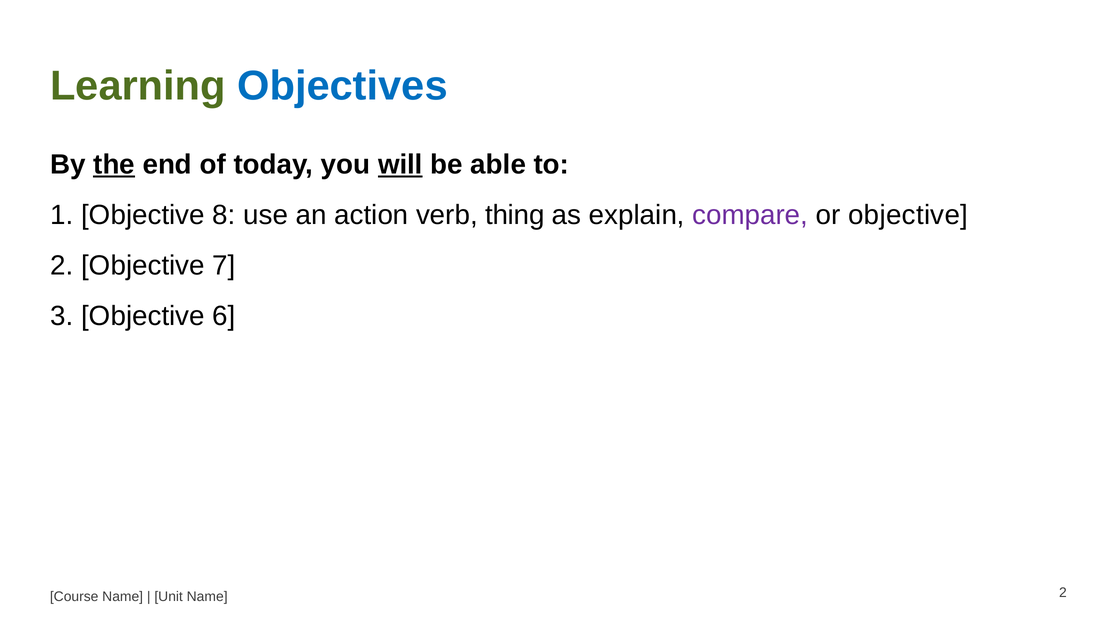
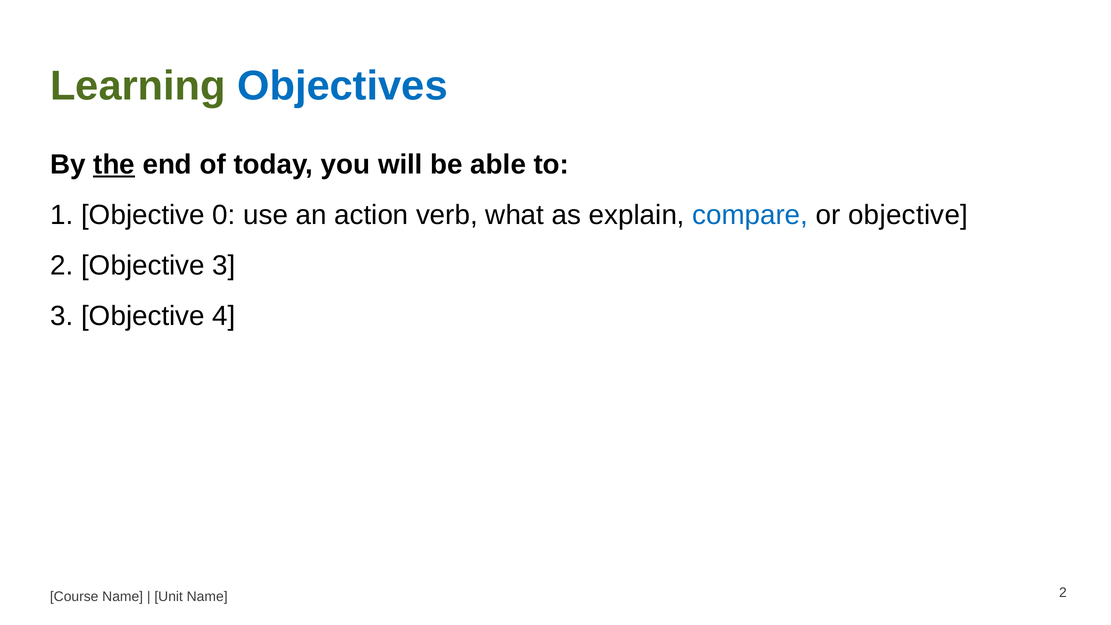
will underline: present -> none
8: 8 -> 0
thing: thing -> what
compare colour: purple -> blue
Objective 7: 7 -> 3
6: 6 -> 4
